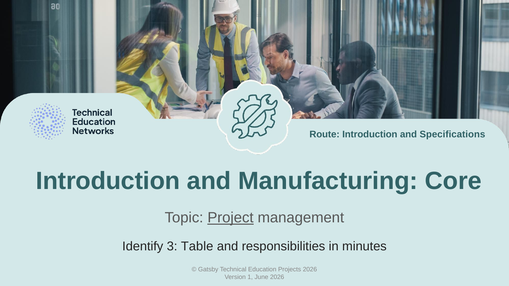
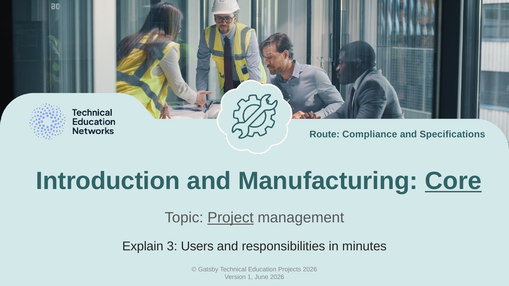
Route Introduction: Introduction -> Compliance
Core underline: none -> present
Identify: Identify -> Explain
Table: Table -> Users
